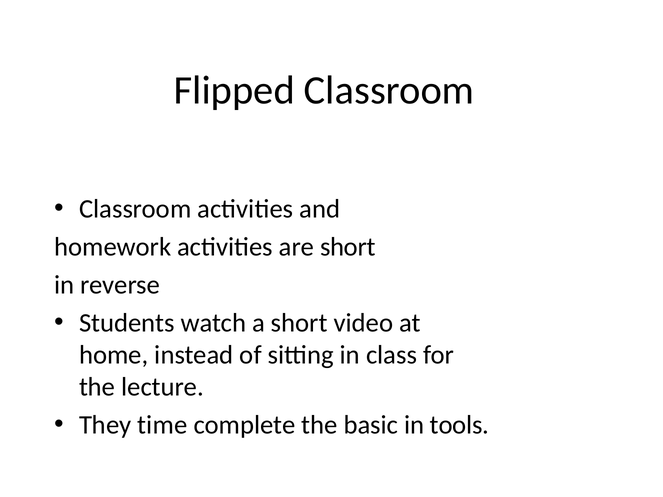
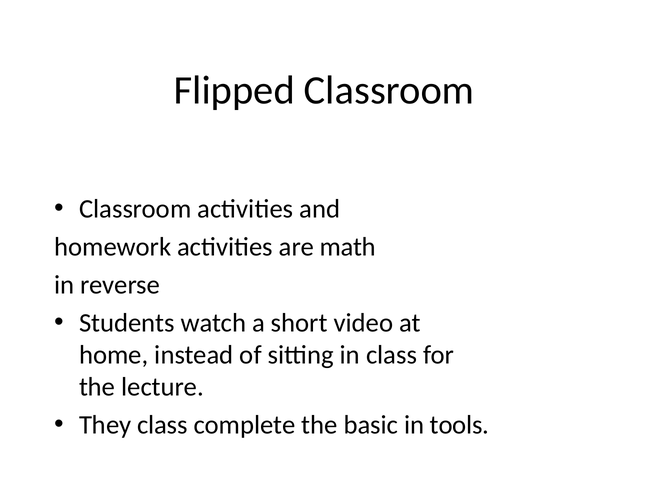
are short: short -> math
They time: time -> class
